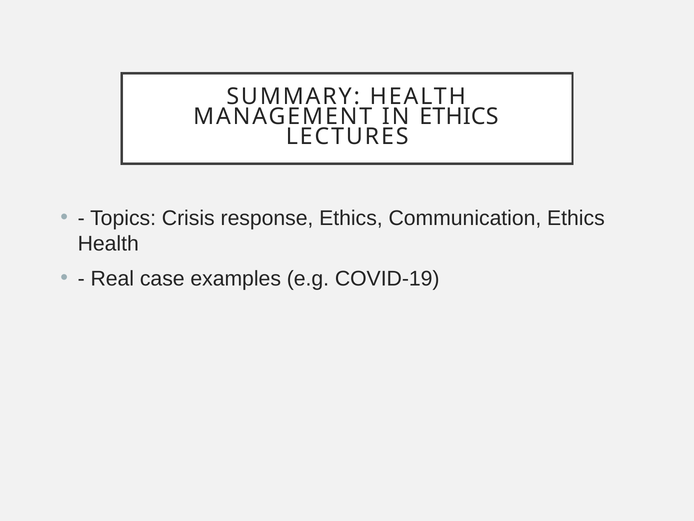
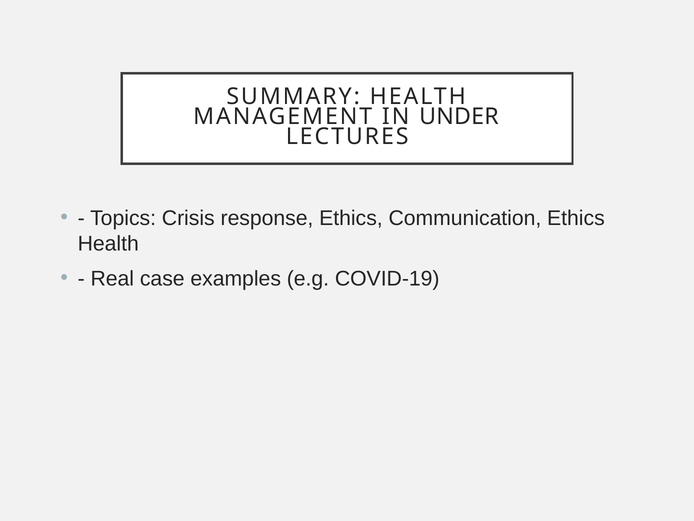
IN ETHICS: ETHICS -> UNDER
